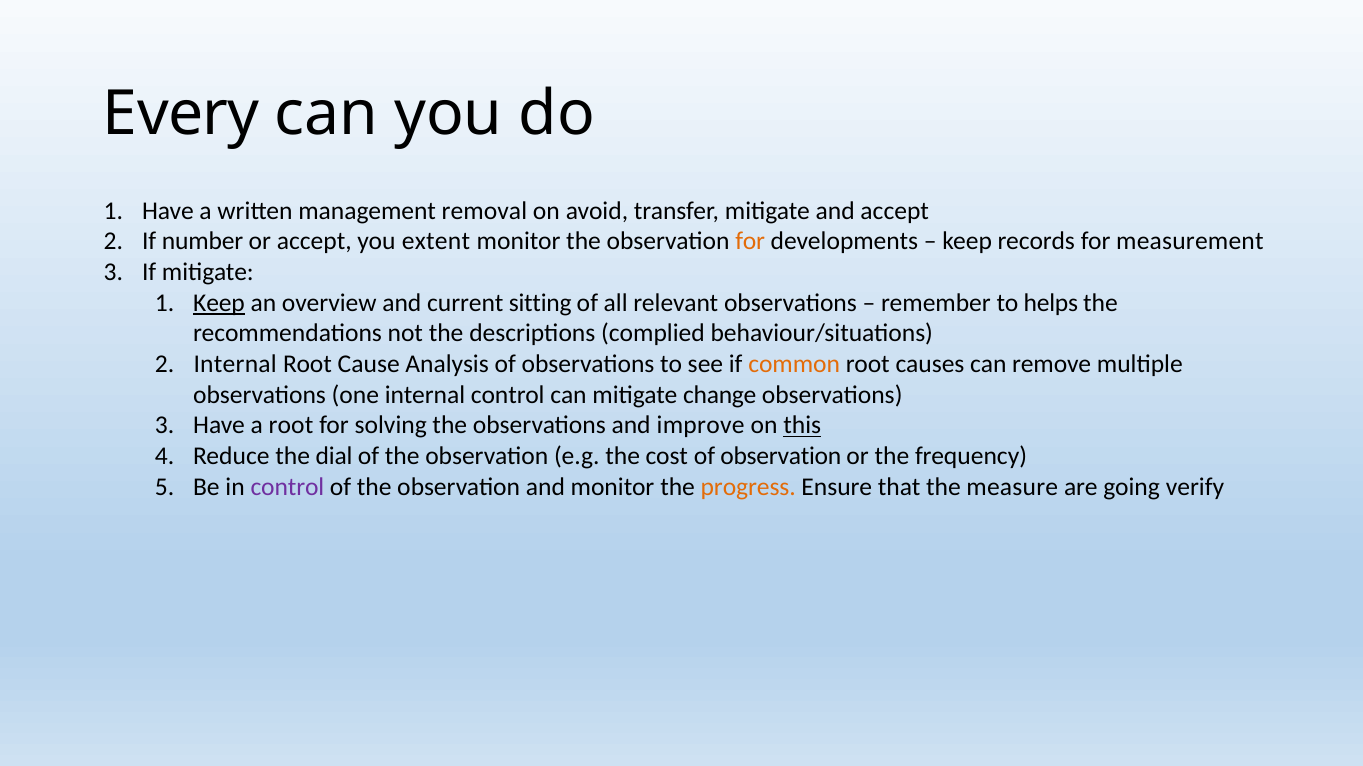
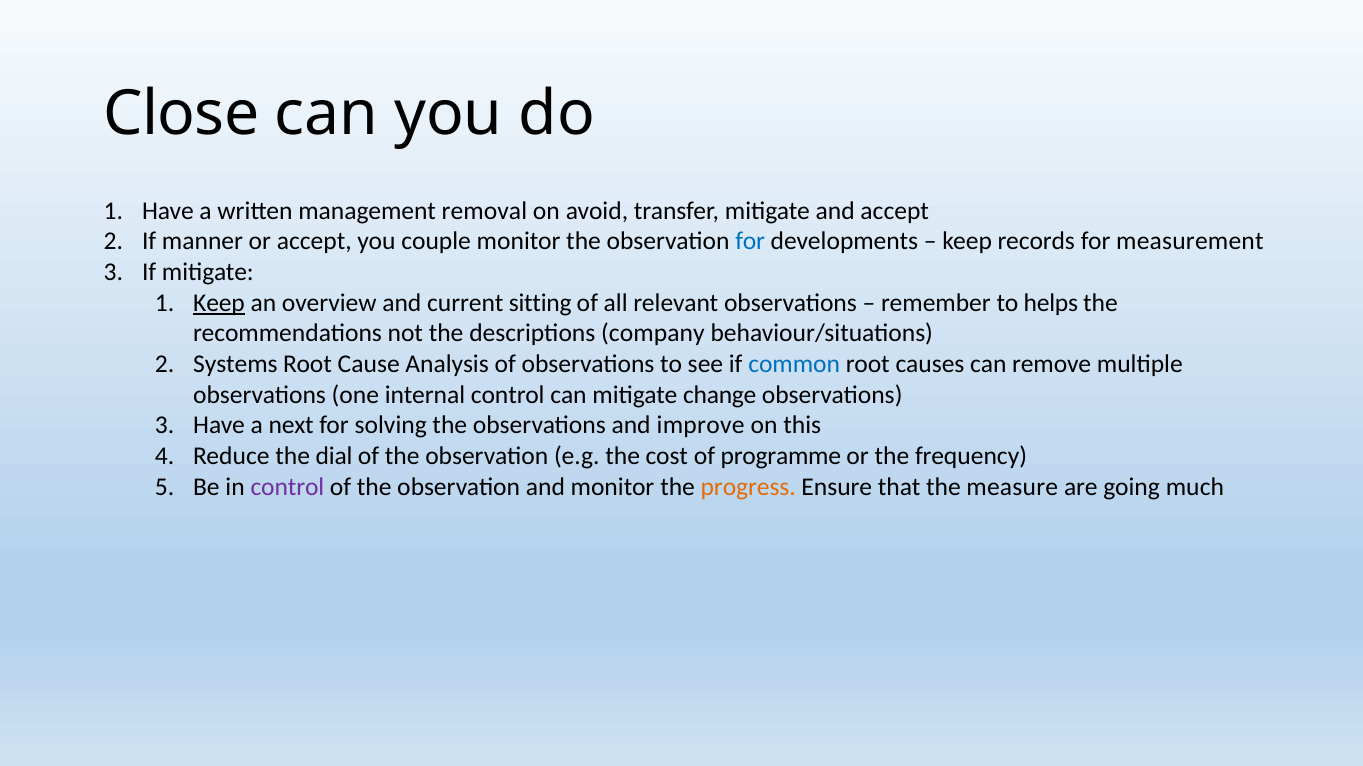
Every: Every -> Close
number: number -> manner
extent: extent -> couple
for at (750, 242) colour: orange -> blue
complied: complied -> company
Internal at (235, 364): Internal -> Systems
common colour: orange -> blue
a root: root -> next
this underline: present -> none
of observation: observation -> programme
verify: verify -> much
